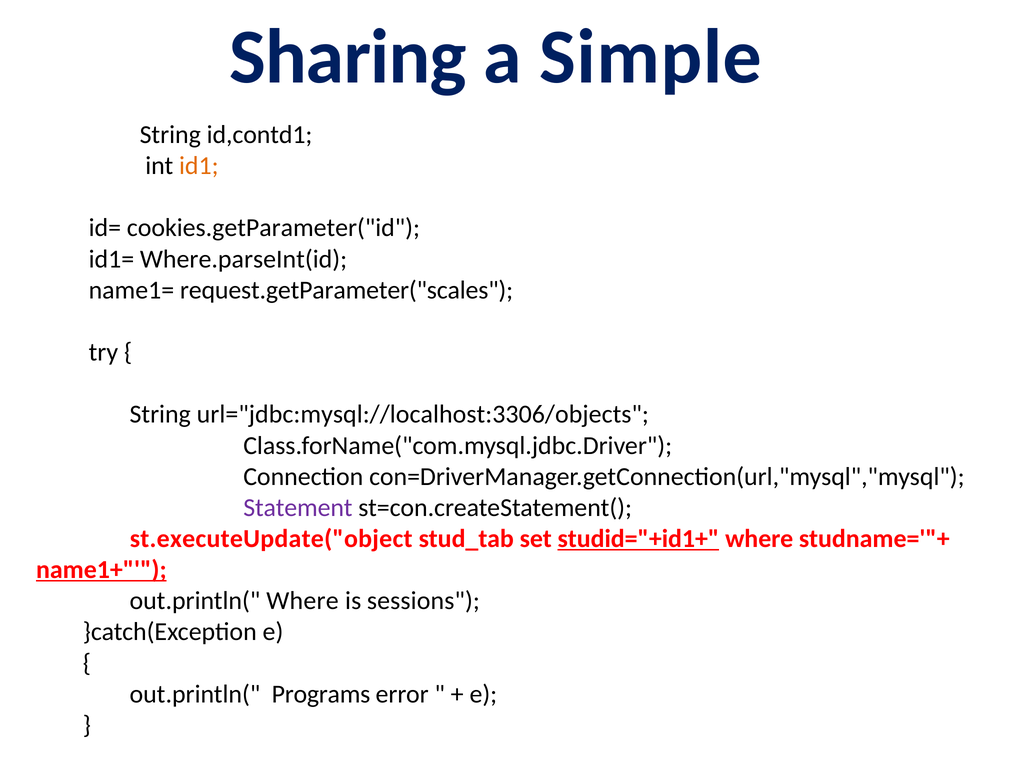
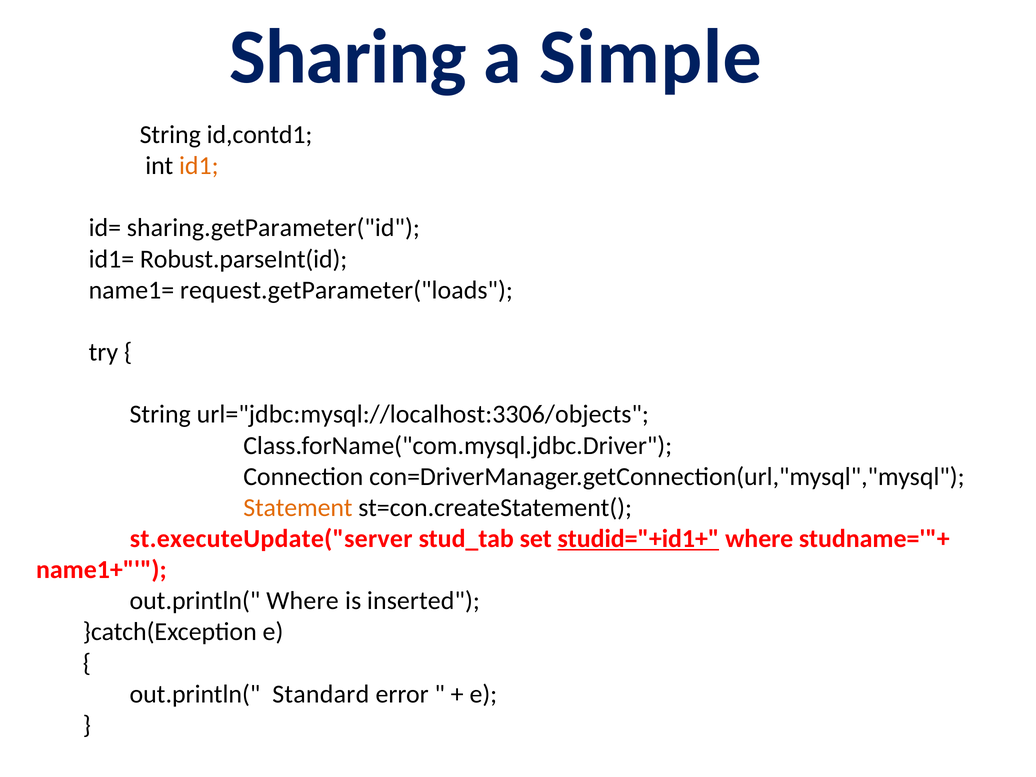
cookies.getParameter("id: cookies.getParameter("id -> sharing.getParameter("id
Where.parseInt(id: Where.parseInt(id -> Robust.parseInt(id
request.getParameter("scales: request.getParameter("scales -> request.getParameter("loads
Statement colour: purple -> orange
st.executeUpdate("object: st.executeUpdate("object -> st.executeUpdate("server
name1+ underline: present -> none
sessions: sessions -> inserted
Programs: Programs -> Standard
